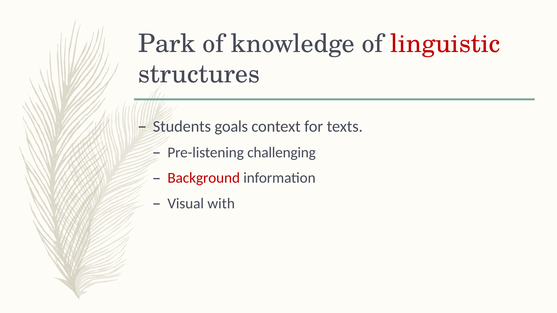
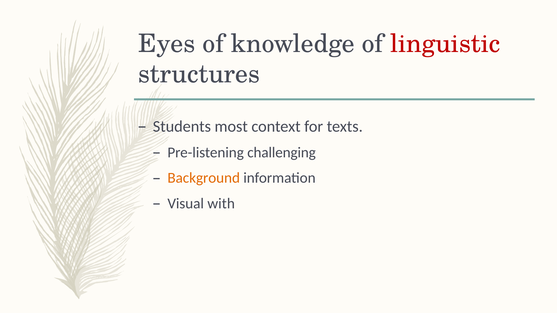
Park: Park -> Eyes
goals: goals -> most
Background colour: red -> orange
